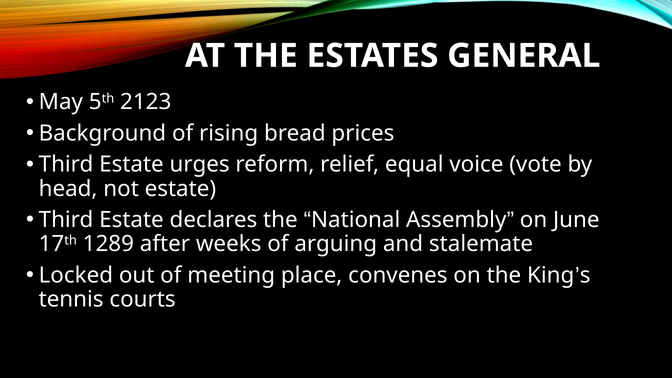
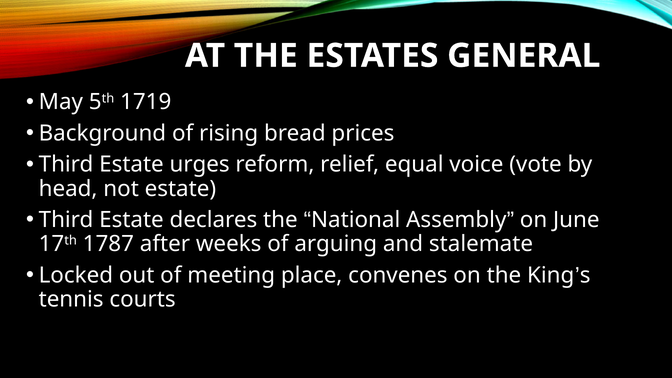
2123: 2123 -> 1719
1289: 1289 -> 1787
